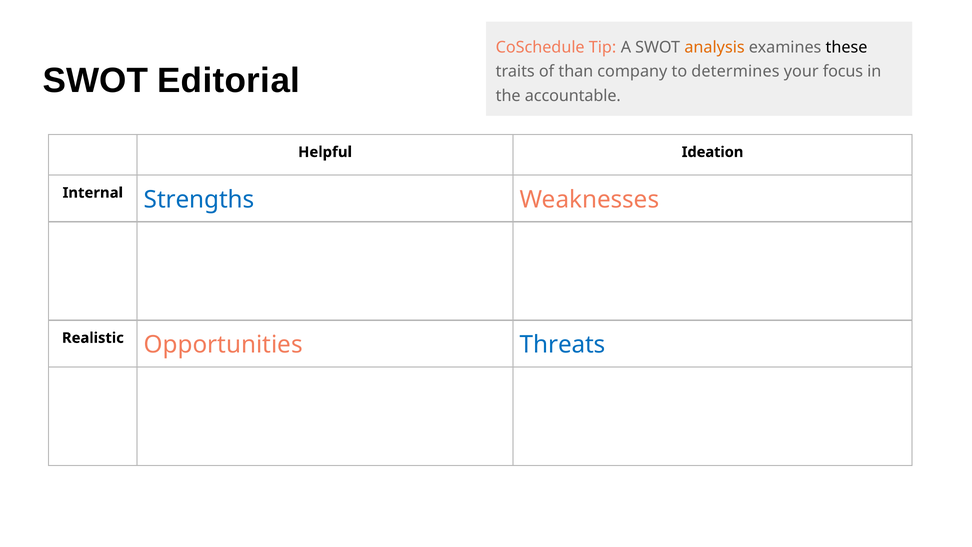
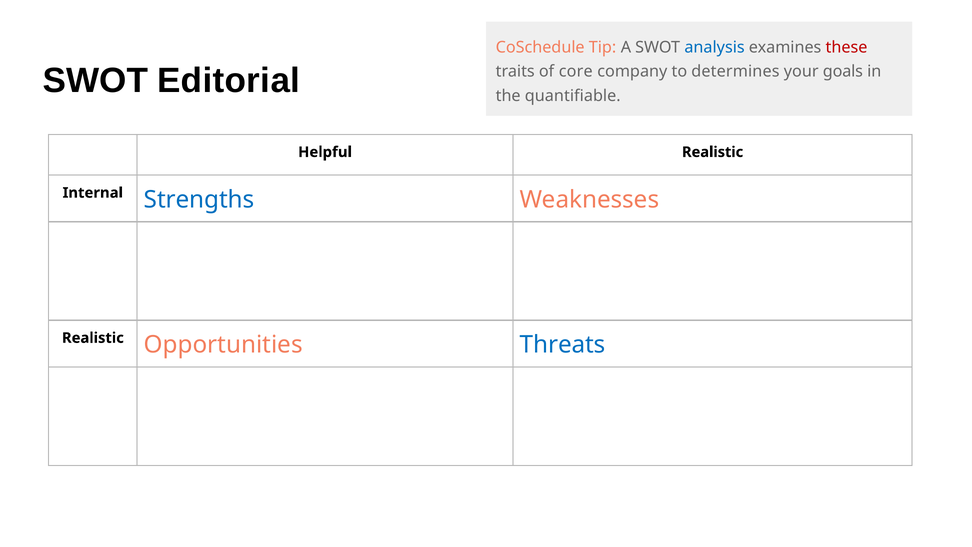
analysis colour: orange -> blue
these colour: black -> red
than: than -> core
focus: focus -> goals
accountable: accountable -> quantifiable
Helpful Ideation: Ideation -> Realistic
